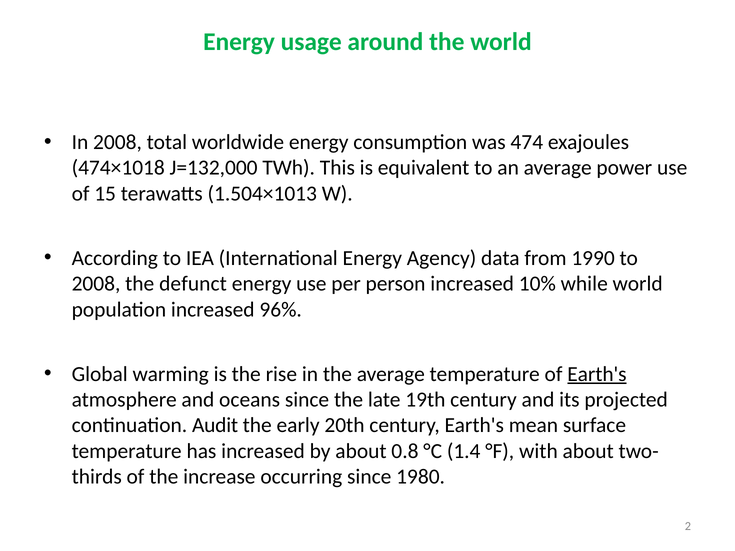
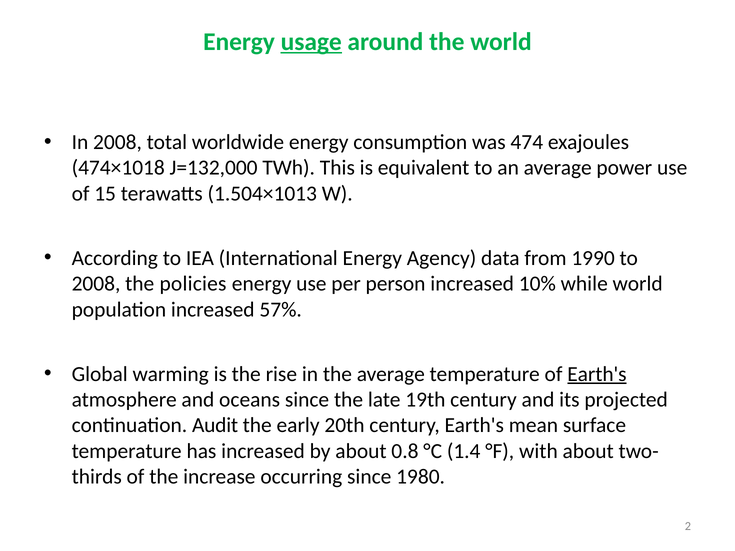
usage underline: none -> present
defunct: defunct -> policies
96%: 96% -> 57%
